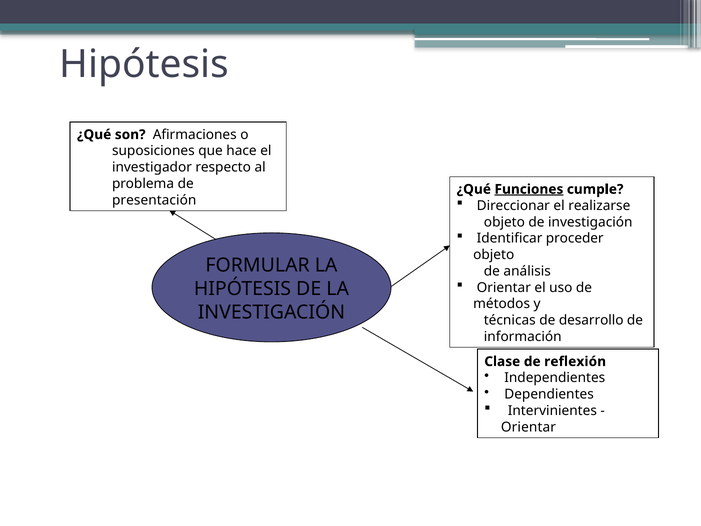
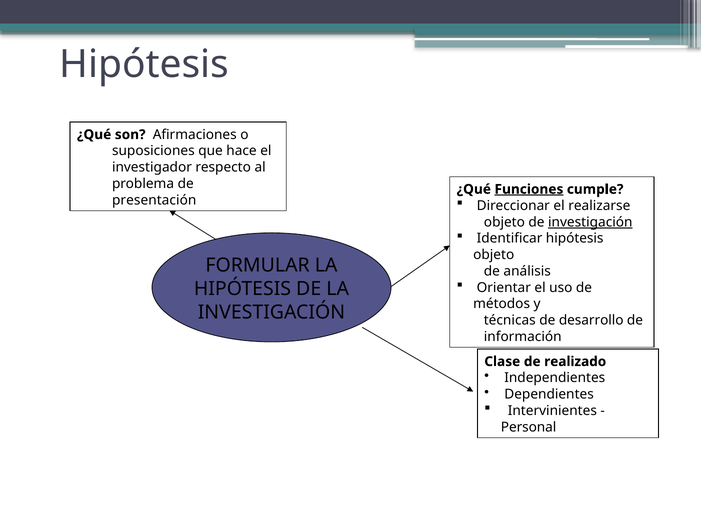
investigación at (590, 222) underline: none -> present
Identificar proceder: proceder -> hipótesis
reflexión: reflexión -> realizado
Orientar at (528, 427): Orientar -> Personal
